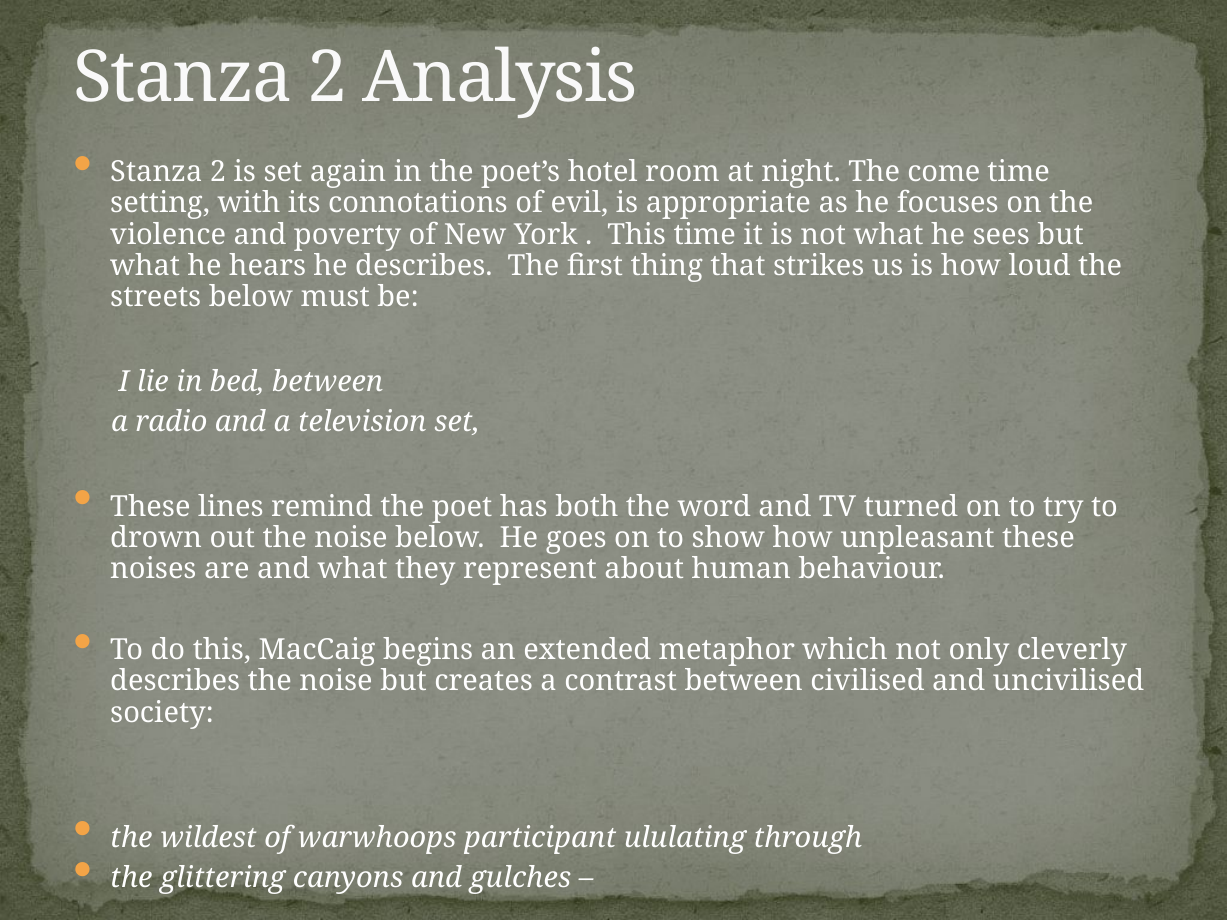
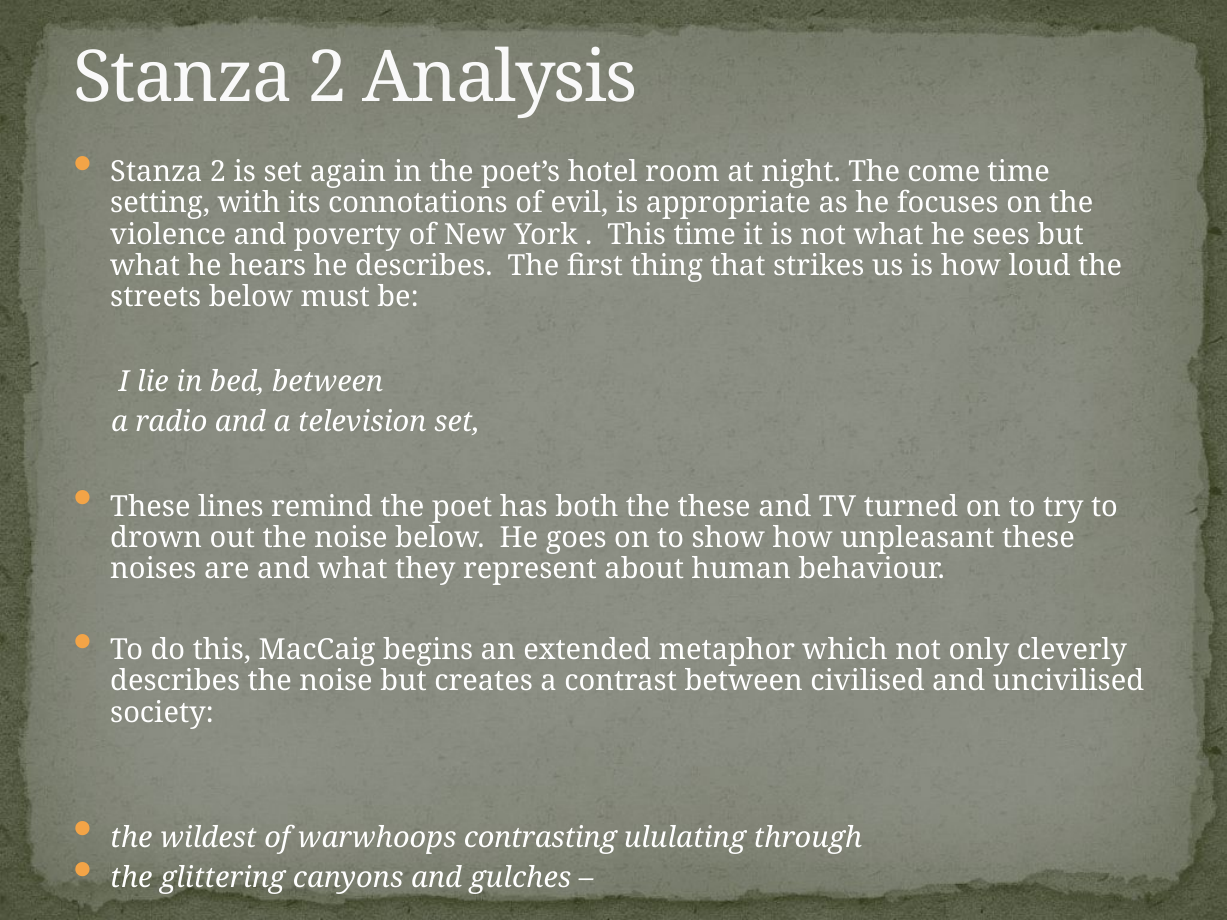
the word: word -> these
participant: participant -> contrasting
